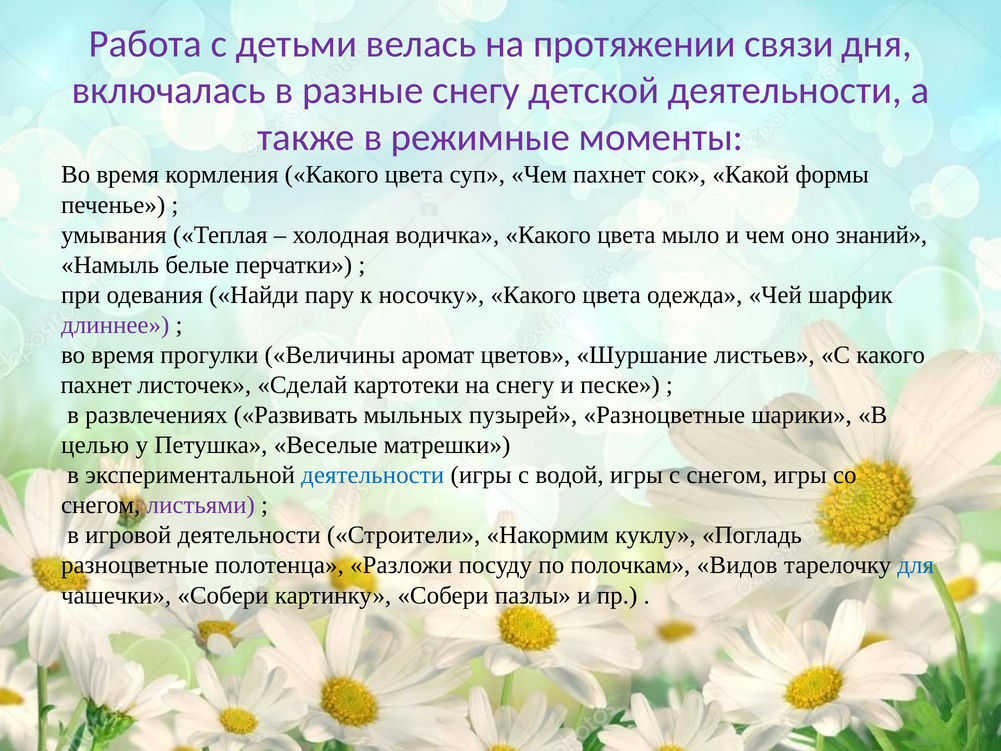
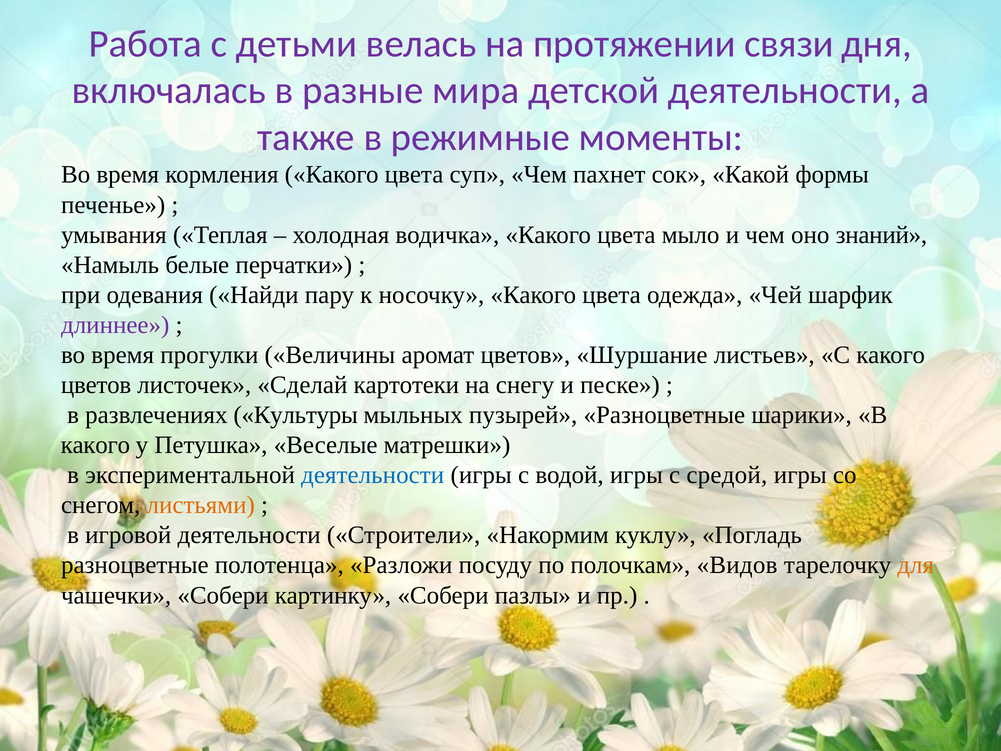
разные снегу: снегу -> мира
пахнет at (96, 385): пахнет -> цветов
Развивать: Развивать -> Культуры
целью at (95, 445): целью -> какого
с снегом: снегом -> средой
листьями colour: purple -> orange
для colour: blue -> orange
